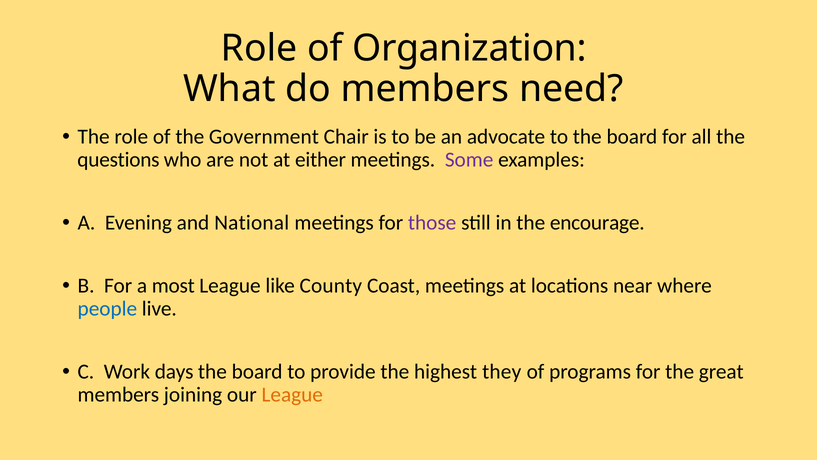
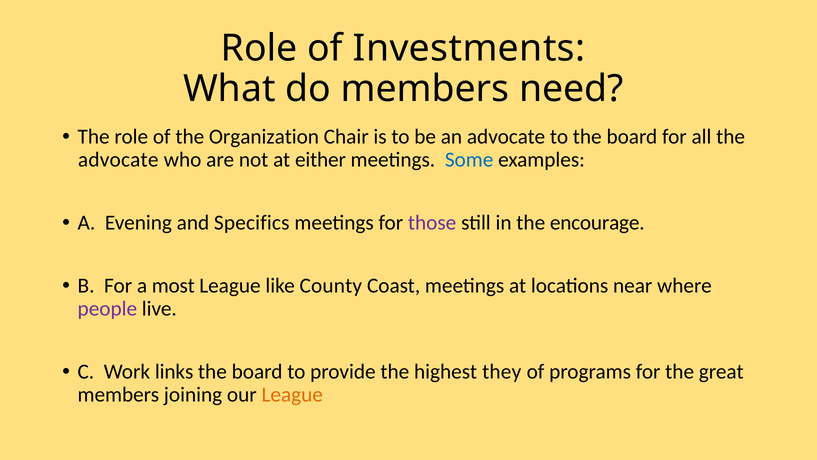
Organization: Organization -> Investments
Government: Government -> Organization
questions at (118, 160): questions -> advocate
Some colour: purple -> blue
National: National -> Specifics
people colour: blue -> purple
days: days -> links
